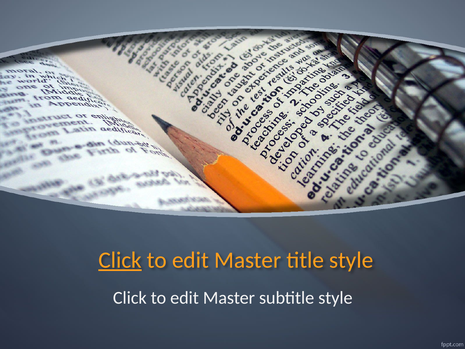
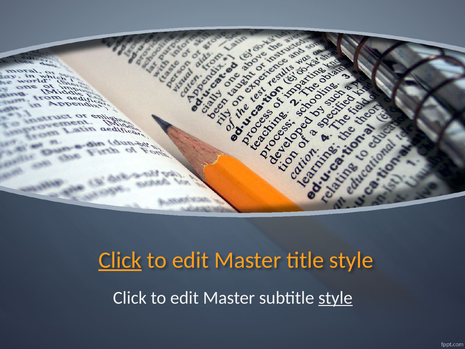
style at (335, 298) underline: none -> present
